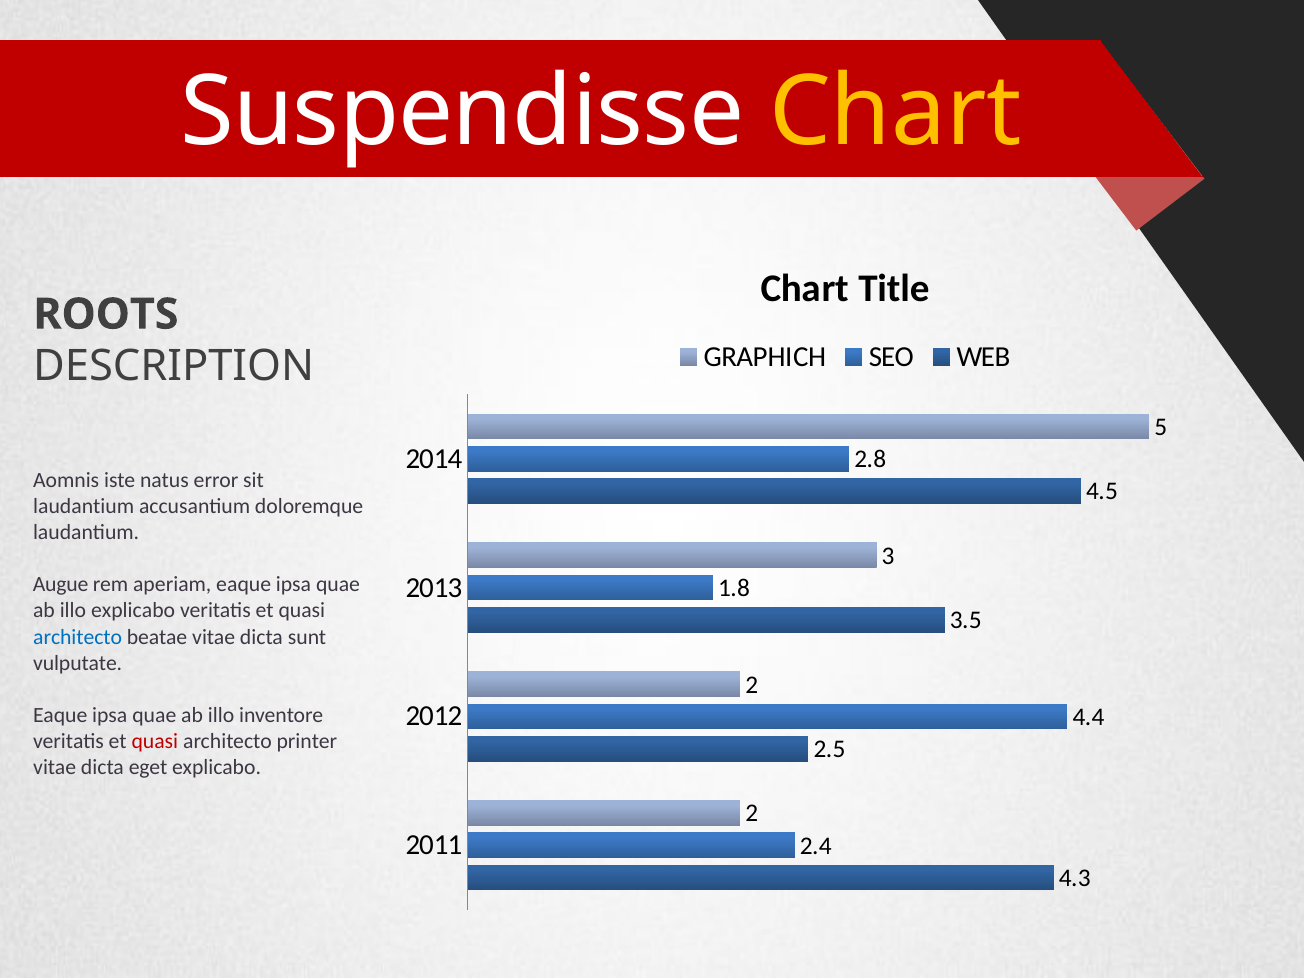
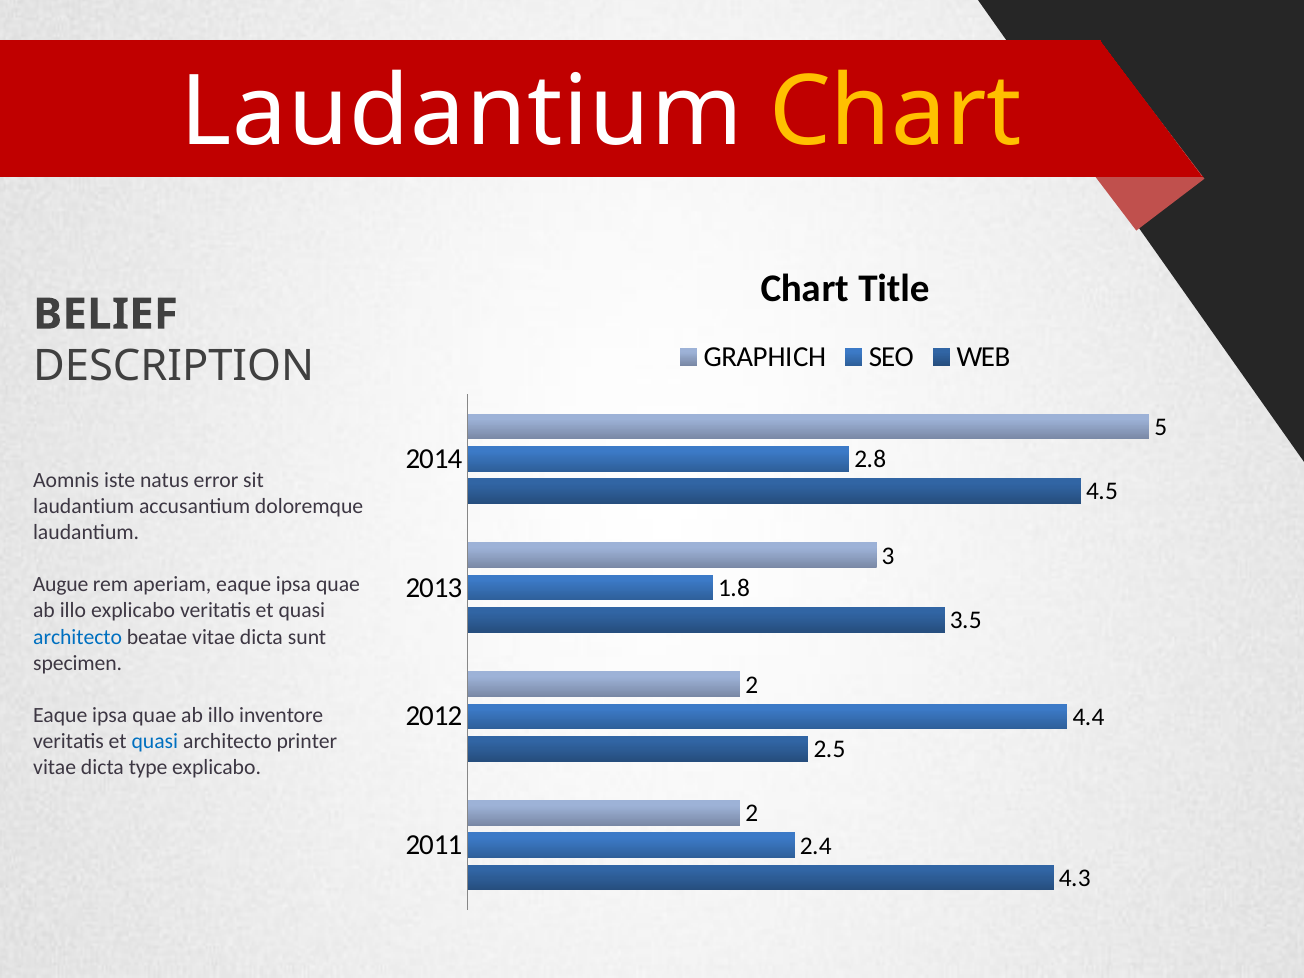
Suspendisse at (462, 113): Suspendisse -> Laudantium
ROOTS: ROOTS -> BELIEF
vulputate: vulputate -> specimen
quasi at (155, 741) colour: red -> blue
eget: eget -> type
